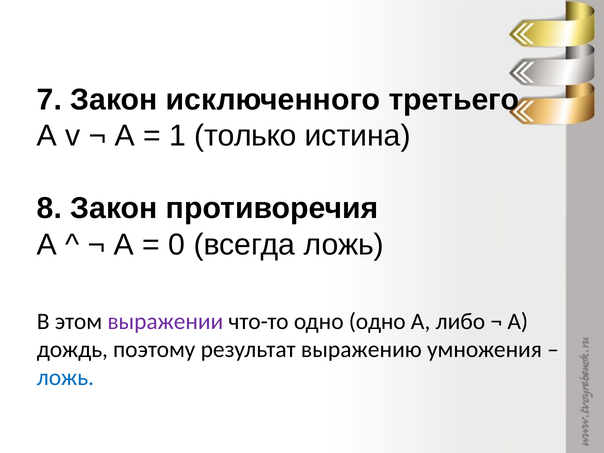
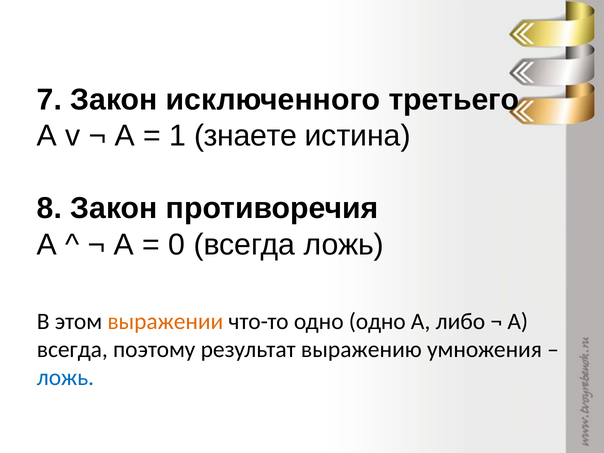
только: только -> знаете
выражении colour: purple -> orange
дождь at (72, 349): дождь -> всегда
